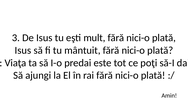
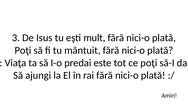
Isus at (23, 50): Isus -> Poţi
